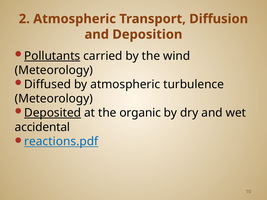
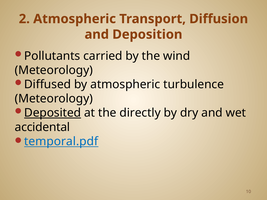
Pollutants underline: present -> none
organic: organic -> directly
reactions.pdf: reactions.pdf -> temporal.pdf
